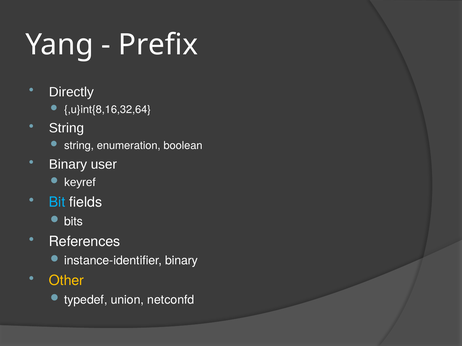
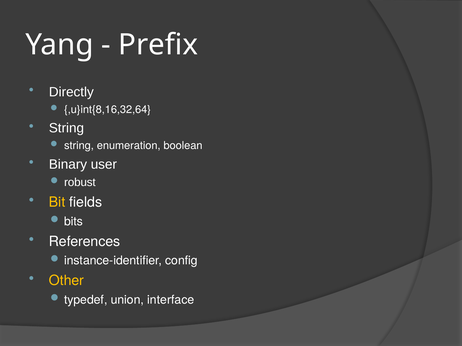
keyref: keyref -> robust
Bit colour: light blue -> yellow
binary at (182, 261): binary -> config
netconfd: netconfd -> interface
